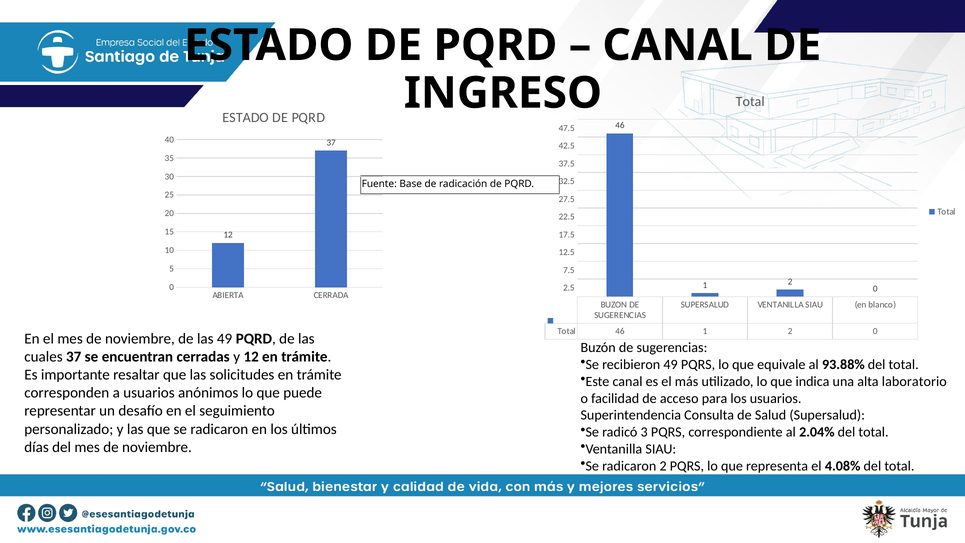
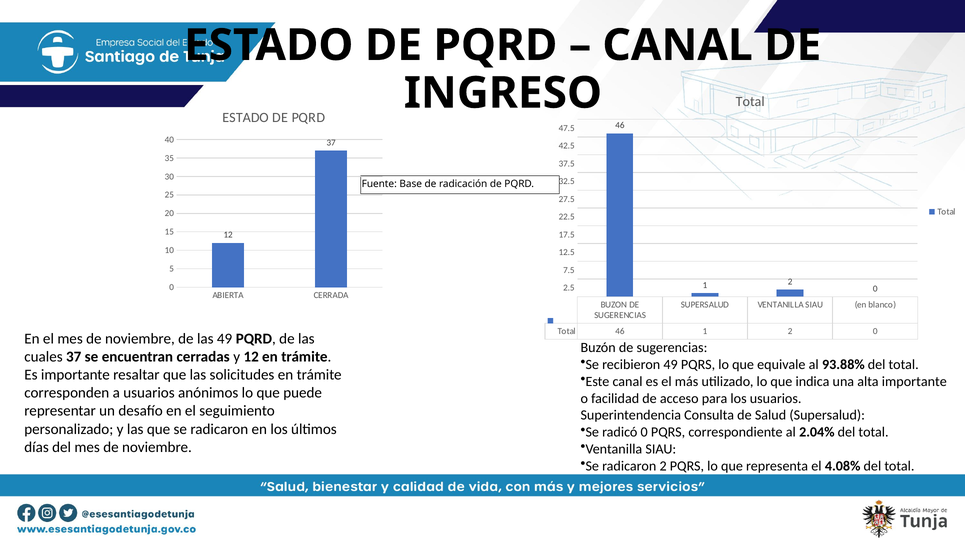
alta laboratorio: laboratorio -> importante
radicó 3: 3 -> 0
